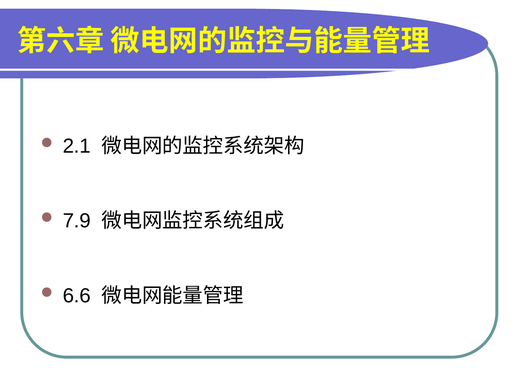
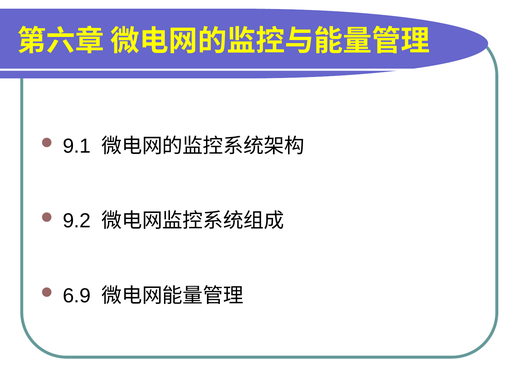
2.1: 2.1 -> 9.1
7.9: 7.9 -> 9.2
6.6: 6.6 -> 6.9
